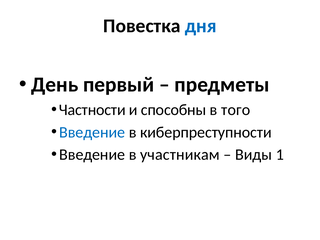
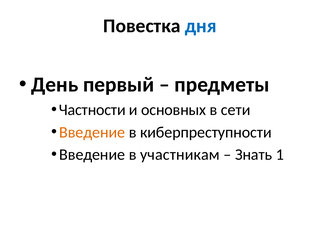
способны: способны -> основных
того: того -> сети
Введение at (92, 132) colour: blue -> orange
Виды: Виды -> Знать
